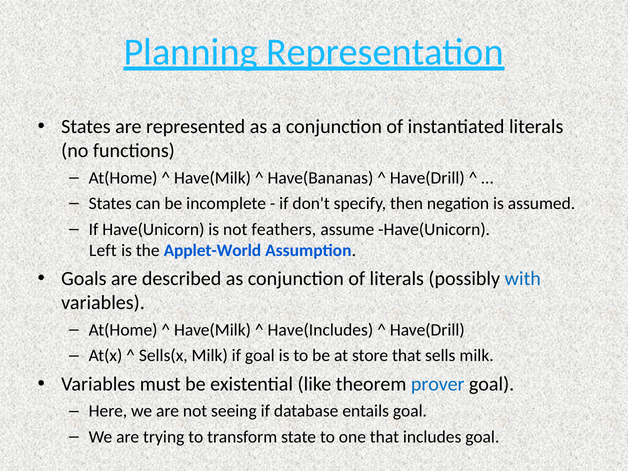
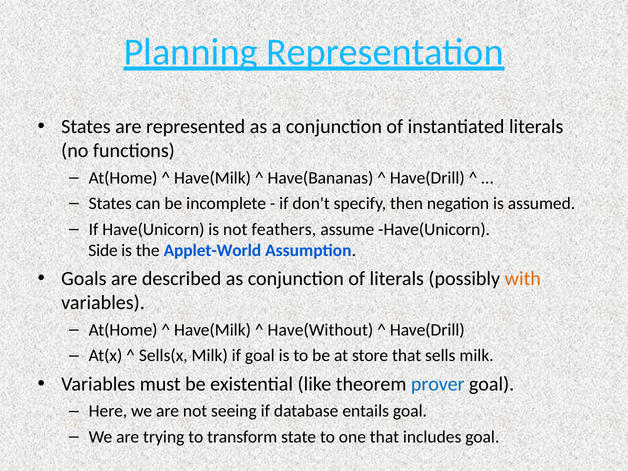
Left: Left -> Side
with colour: blue -> orange
Have(Includes: Have(Includes -> Have(Without
